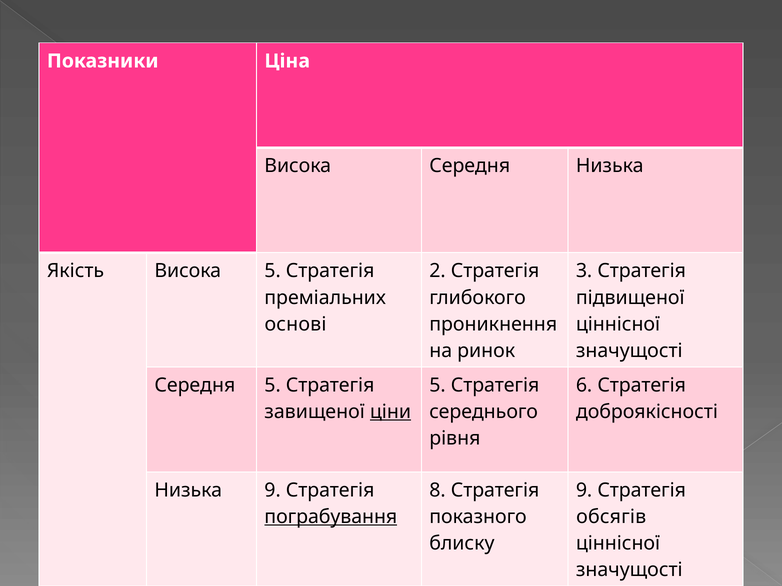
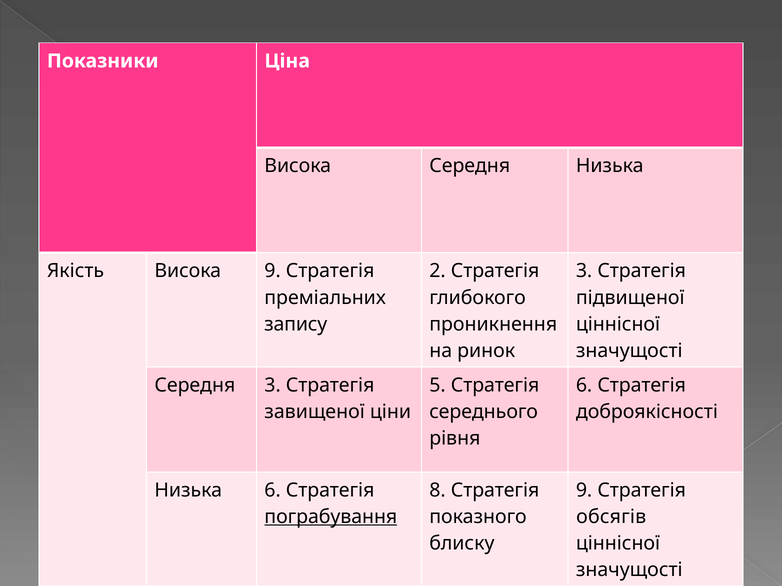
Висока 5: 5 -> 9
основі: основі -> запису
Середня 5: 5 -> 3
ціни underline: present -> none
Низька 9: 9 -> 6
